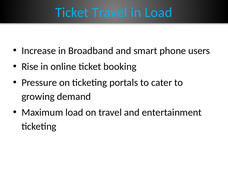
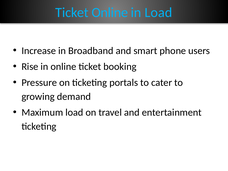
Ticket Travel: Travel -> Online
